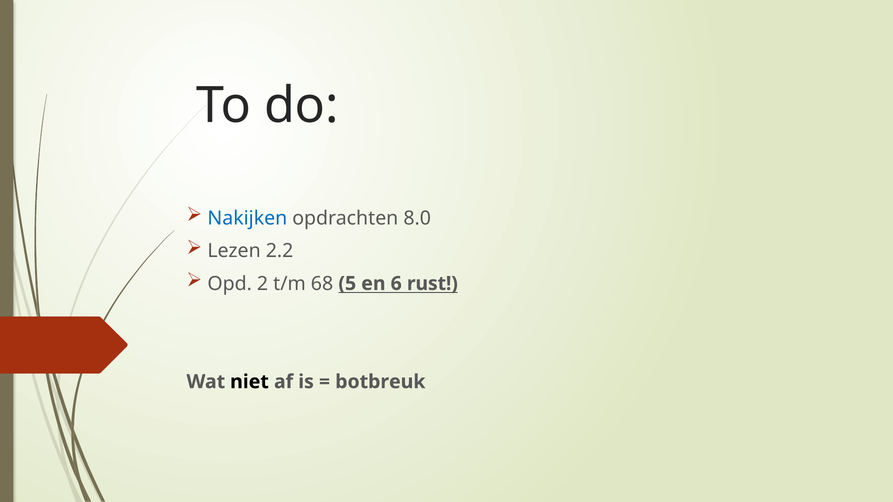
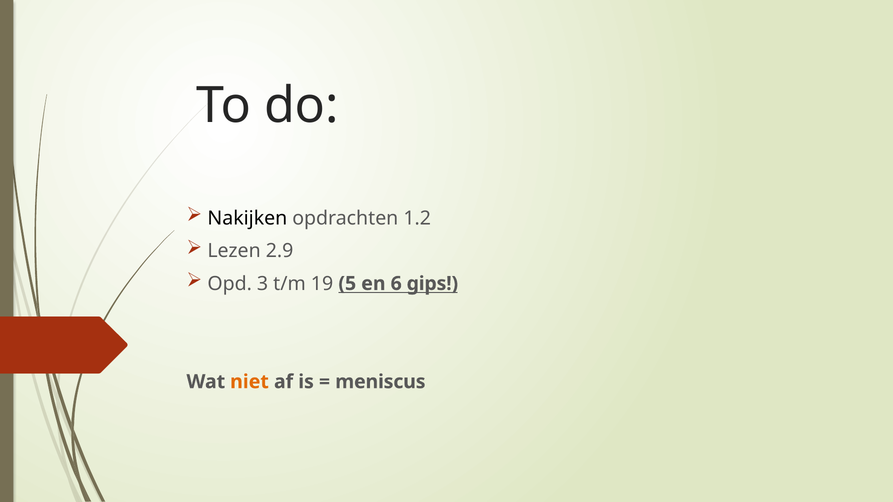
Nakijken colour: blue -> black
8.0: 8.0 -> 1.2
2.2: 2.2 -> 2.9
2: 2 -> 3
68: 68 -> 19
rust: rust -> gips
niet colour: black -> orange
botbreuk: botbreuk -> meniscus
